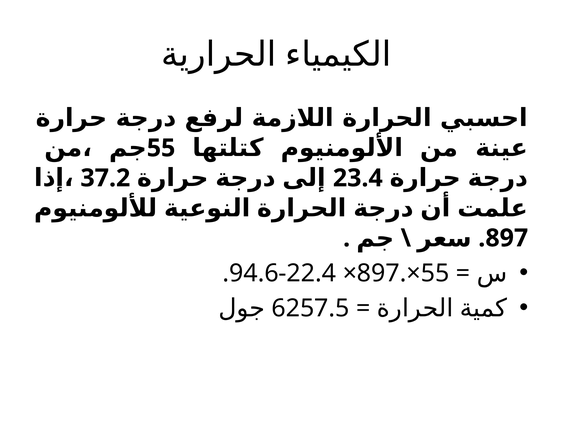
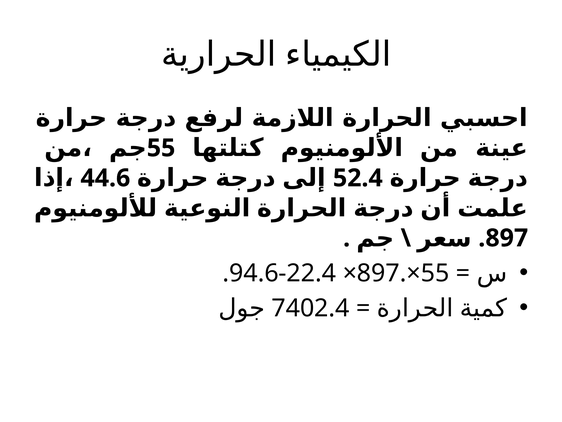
37.2: 37.2 -> 44.6
23.4: 23.4 -> 52.4
6257.5: 6257.5 -> 7402.4
